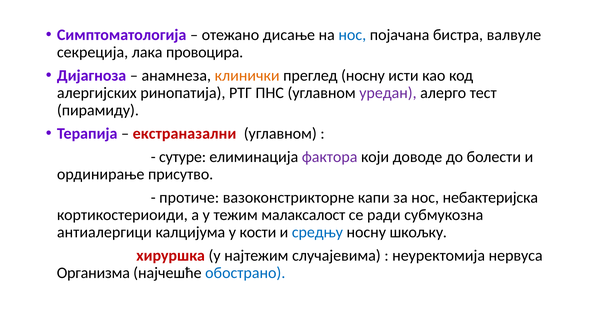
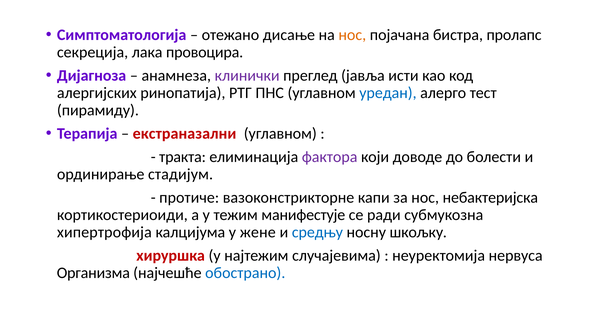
нос at (352, 35) colour: blue -> orange
валвуле: валвуле -> пролапс
клинички colour: orange -> purple
преглед носну: носну -> јавља
уредан colour: purple -> blue
сутуре: сутуре -> тракта
присутво: присутво -> стадијум
малаксалост: малаксалост -> манифестује
антиалергици: антиалергици -> хипертрофија
кости: кости -> жене
